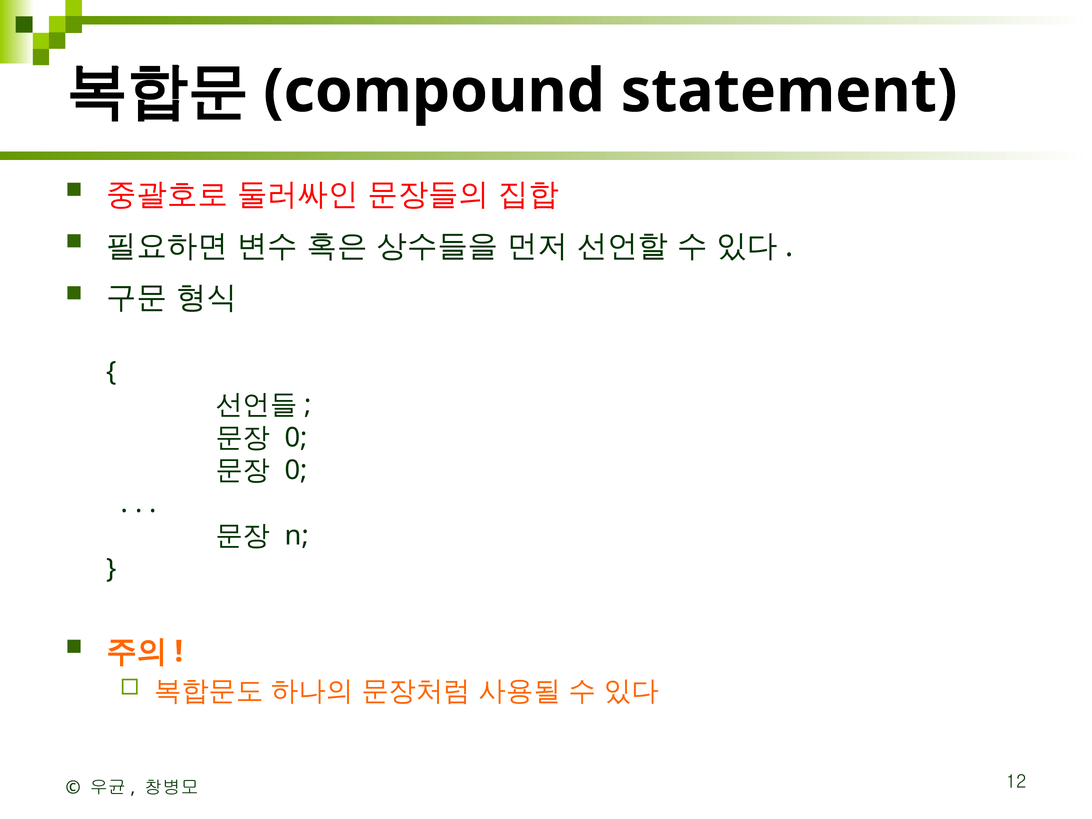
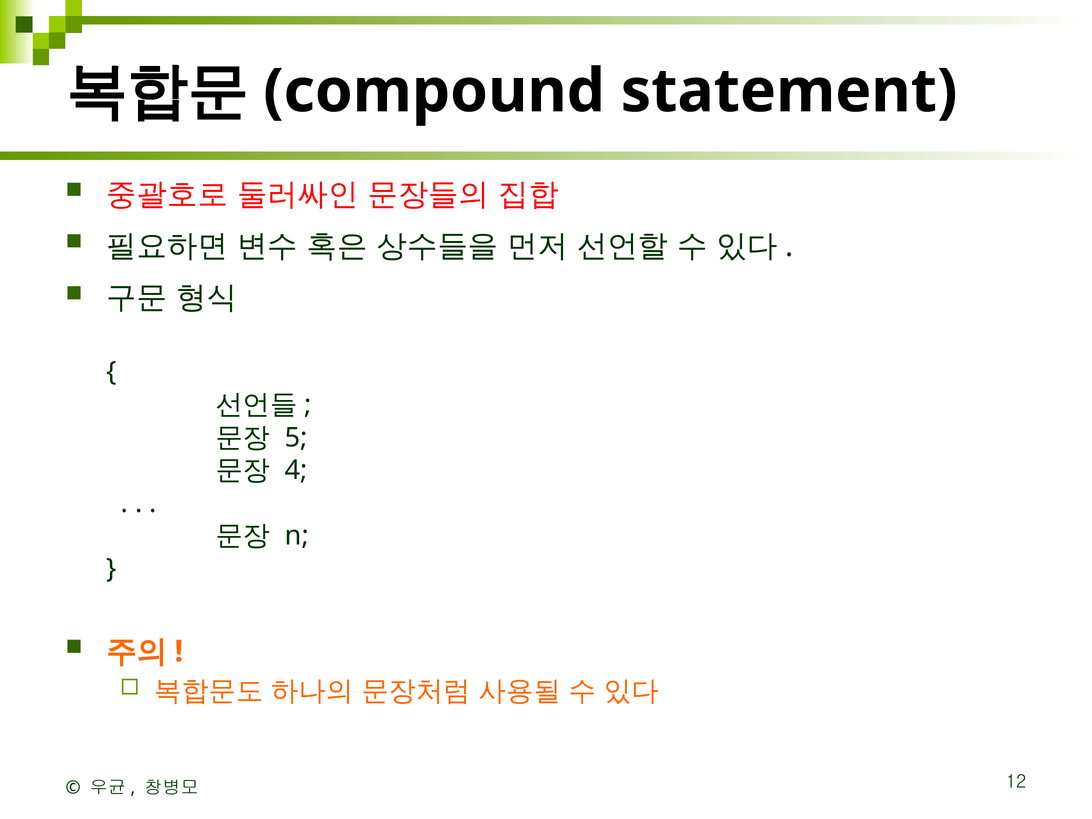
0 at (296, 438): 0 -> 5
0 at (296, 470): 0 -> 4
